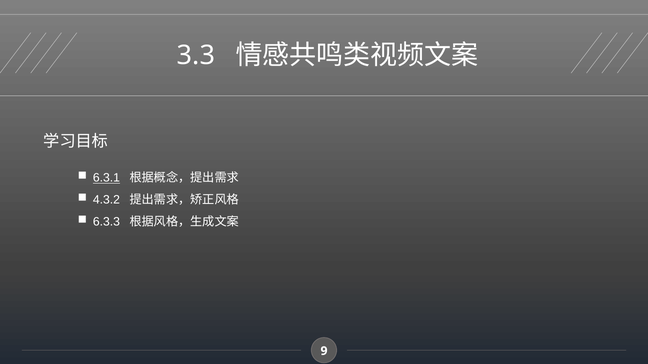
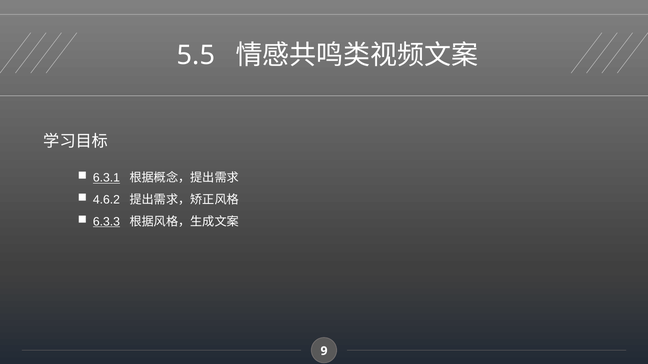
3.3: 3.3 -> 5.5
4.3.2: 4.3.2 -> 4.6.2
6.3.3 underline: none -> present
